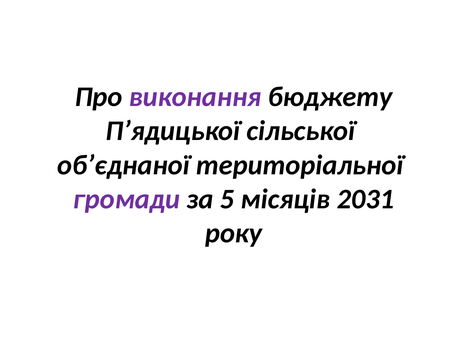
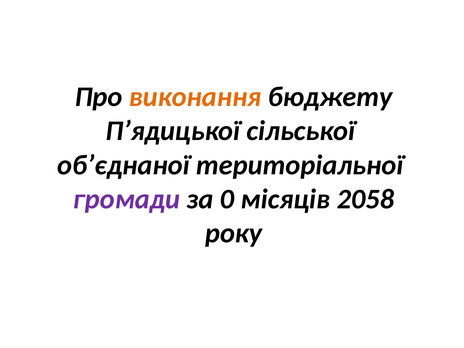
виконання colour: purple -> orange
5: 5 -> 0
2031: 2031 -> 2058
